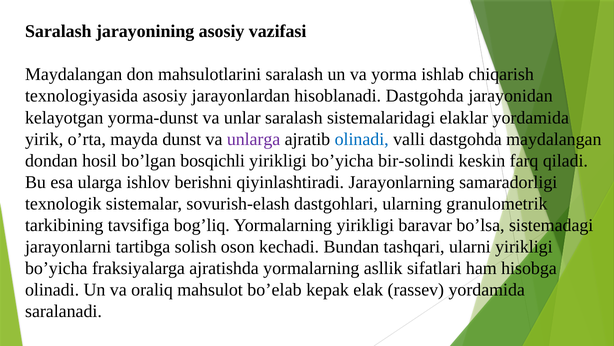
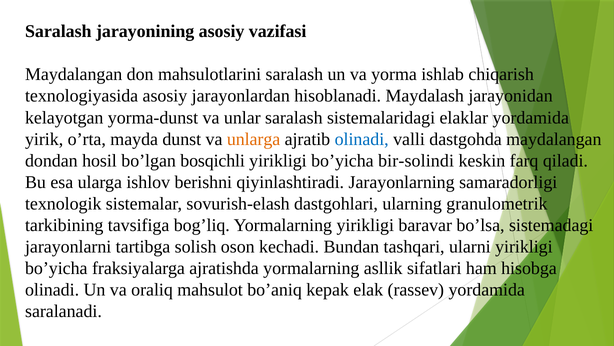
hisoblanadi Dastgohda: Dastgohda -> Mаydаlаsh
unlarga colour: purple -> orange
bo’elаb: bo’elаb -> bo’аniq
